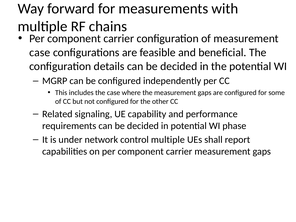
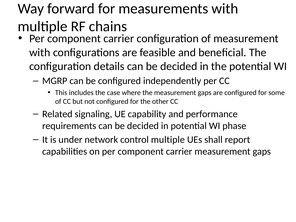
case at (40, 52): case -> with
